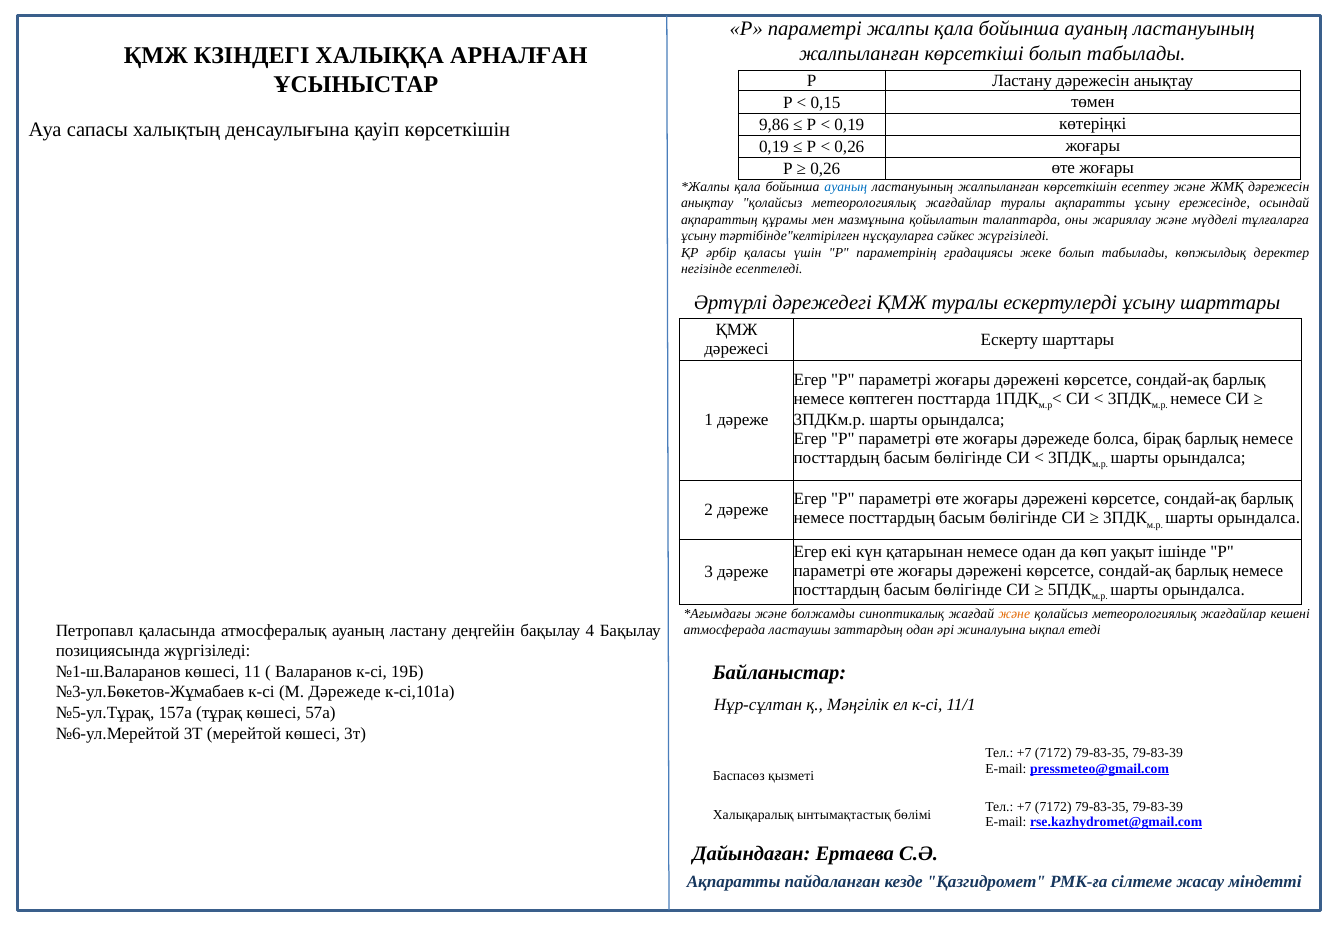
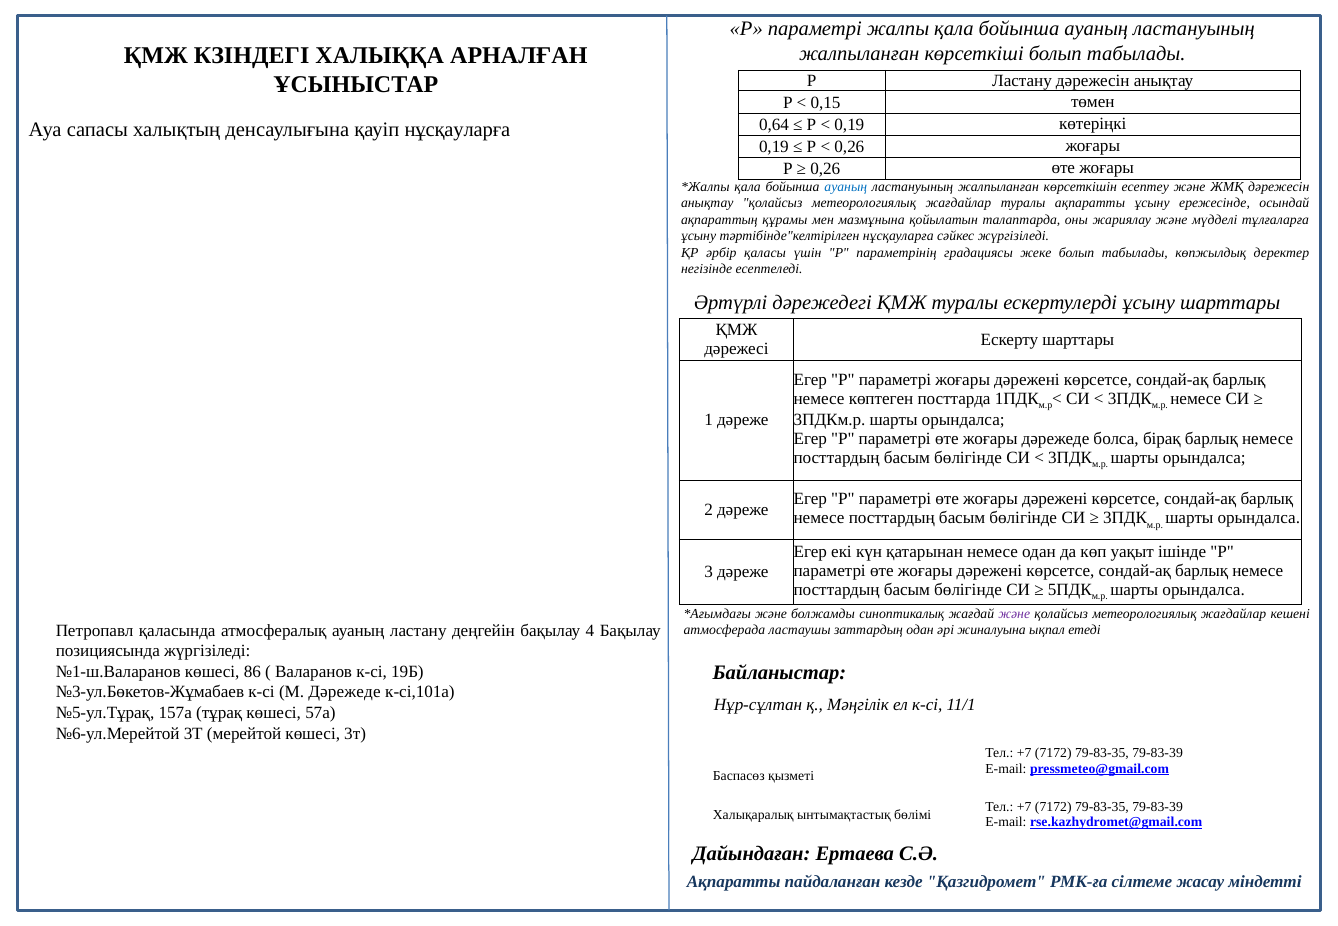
9,86: 9,86 -> 0,64
қауіп көрсеткішін: көрсеткішін -> нұсқауларға
және at (1014, 614) colour: orange -> purple
11: 11 -> 86
